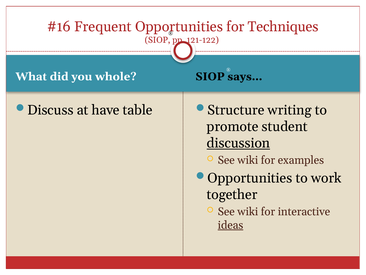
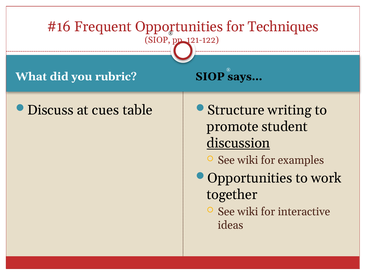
whole: whole -> rubric
have: have -> cues
ideas underline: present -> none
